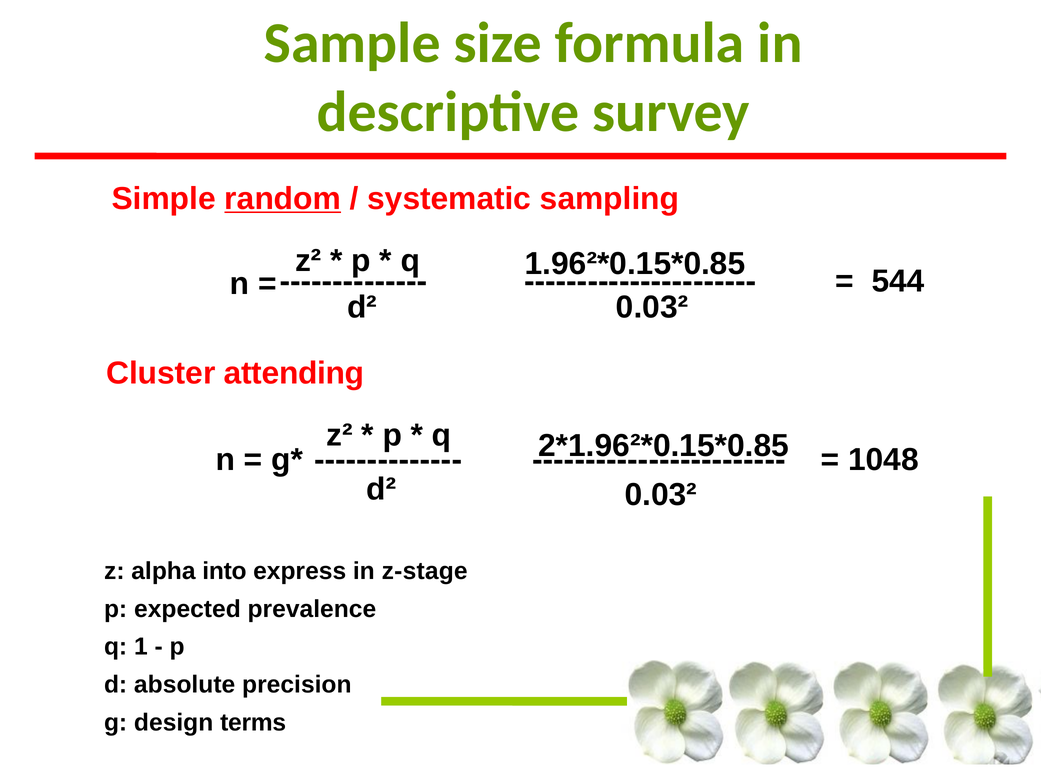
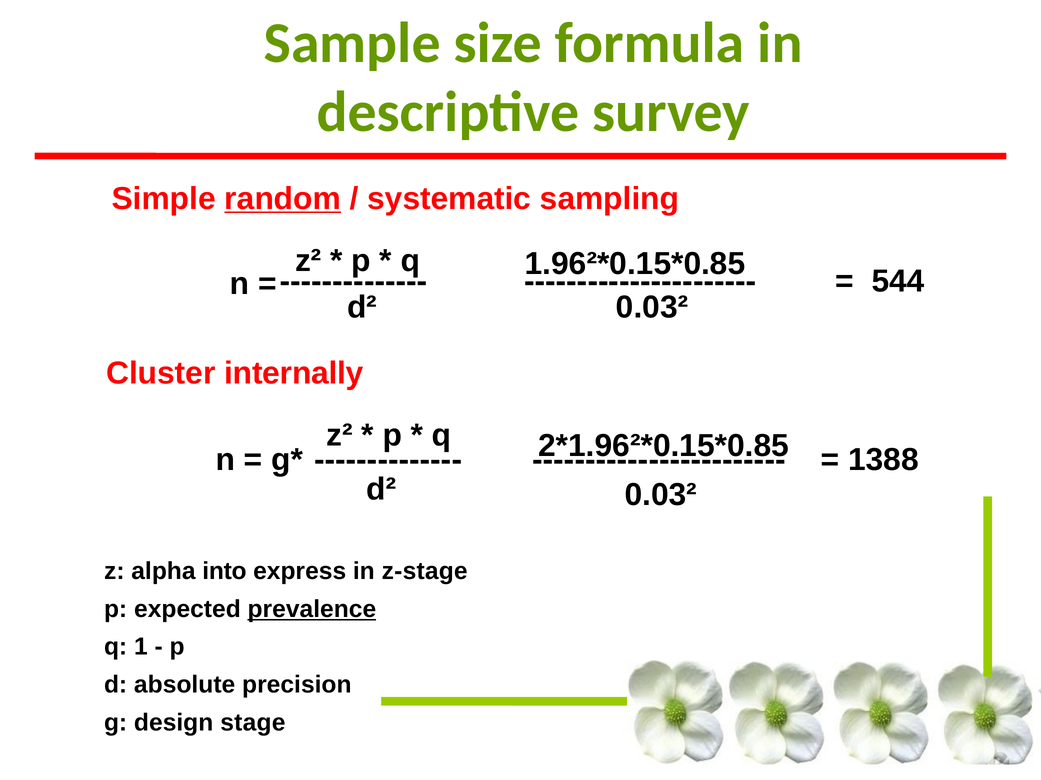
attending: attending -> internally
1048: 1048 -> 1388
prevalence underline: none -> present
terms: terms -> stage
